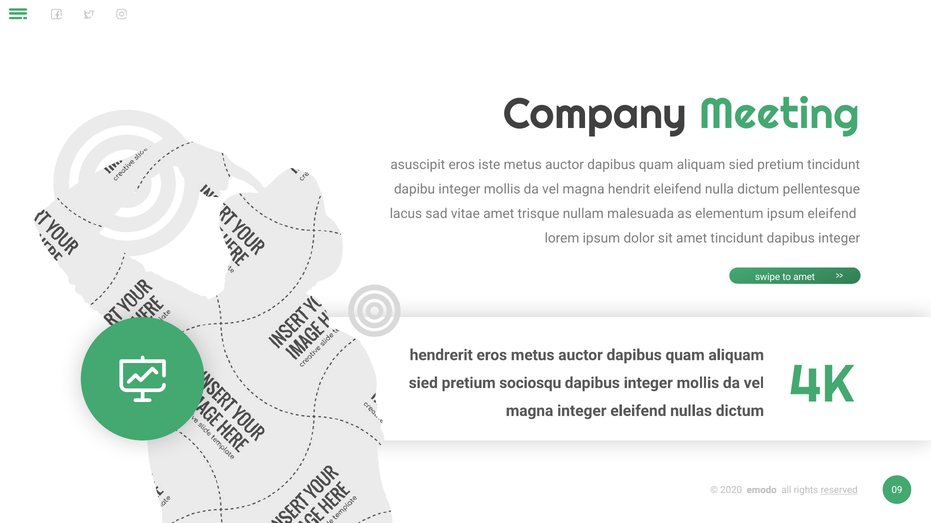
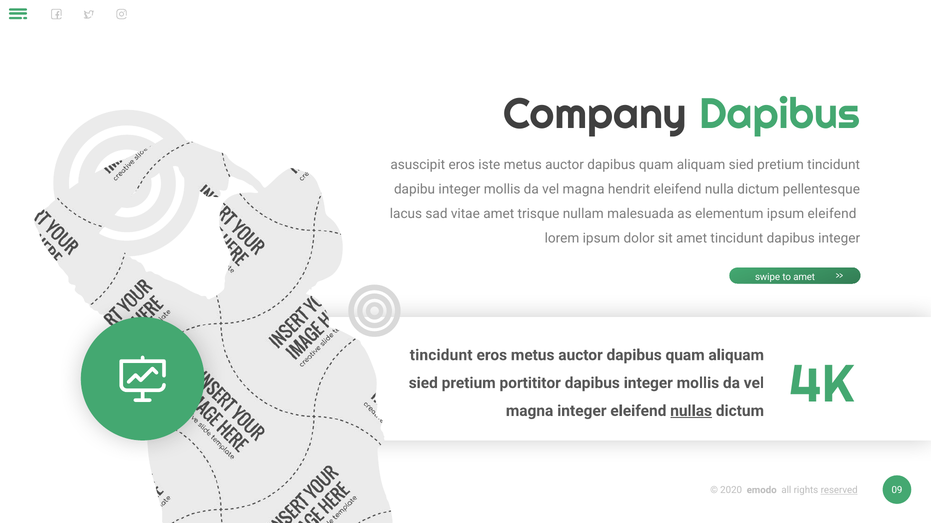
Company Meeting: Meeting -> Dapibus
hendrerit at (441, 355): hendrerit -> tincidunt
sociosqu: sociosqu -> portititor
nullas underline: none -> present
